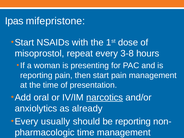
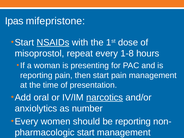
NSAIDs underline: none -> present
3-8: 3-8 -> 1-8
already: already -> number
usually: usually -> women
time at (86, 132): time -> start
